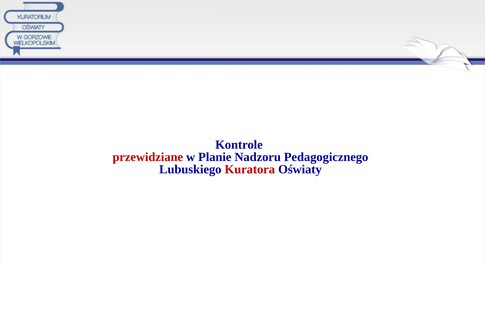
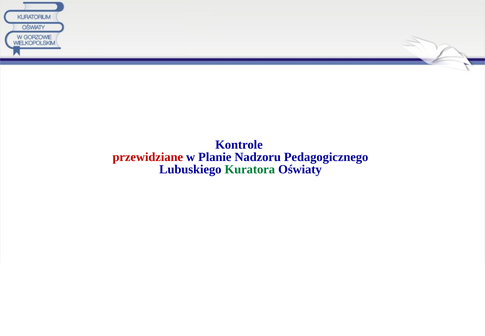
Kuratora colour: red -> green
